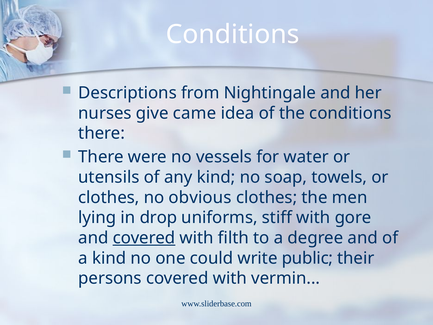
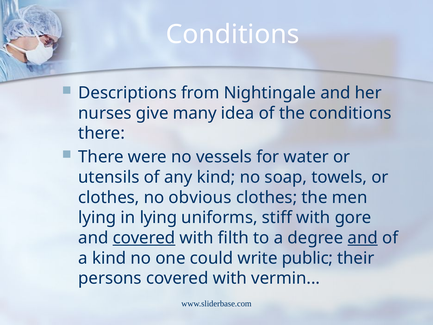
came: came -> many
in drop: drop -> lying
and at (363, 238) underline: none -> present
